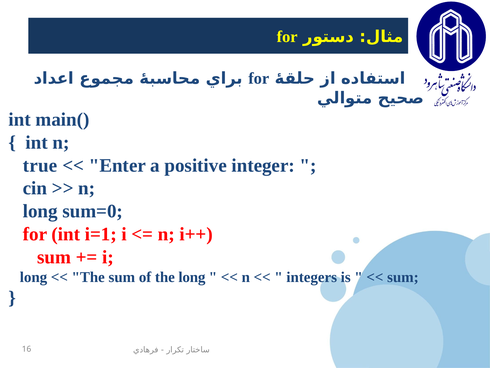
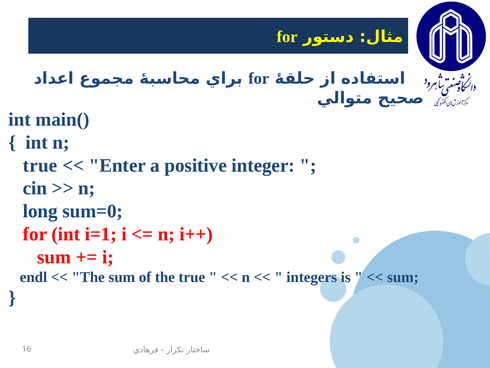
long at (34, 277): long -> endl
the long: long -> true
